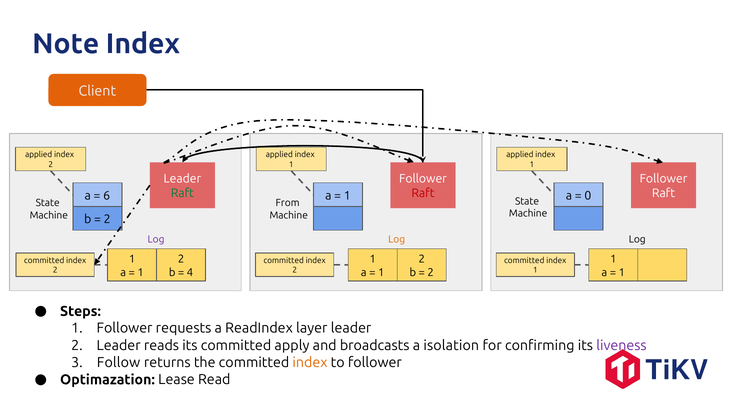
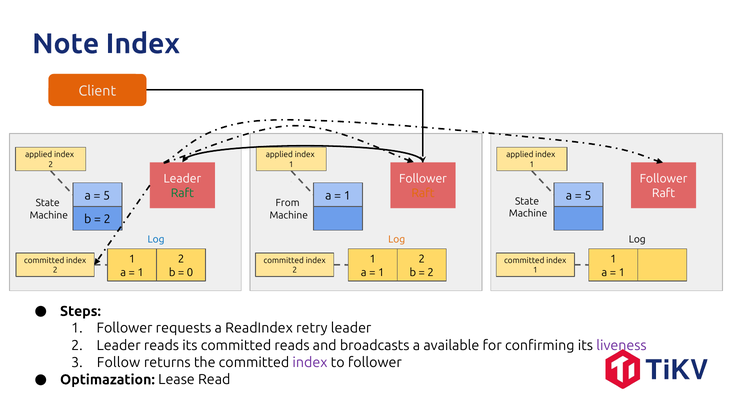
Raft at (423, 193) colour: red -> orange
6 at (107, 195): 6 -> 5
0 at (588, 195): 0 -> 5
Log at (156, 239) colour: purple -> blue
4: 4 -> 0
layer: layer -> retry
committed apply: apply -> reads
isolation: isolation -> available
index at (310, 362) colour: orange -> purple
